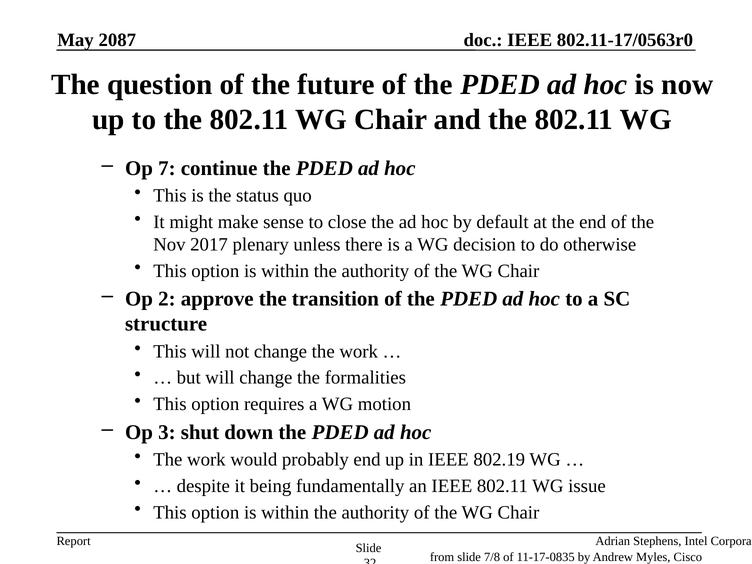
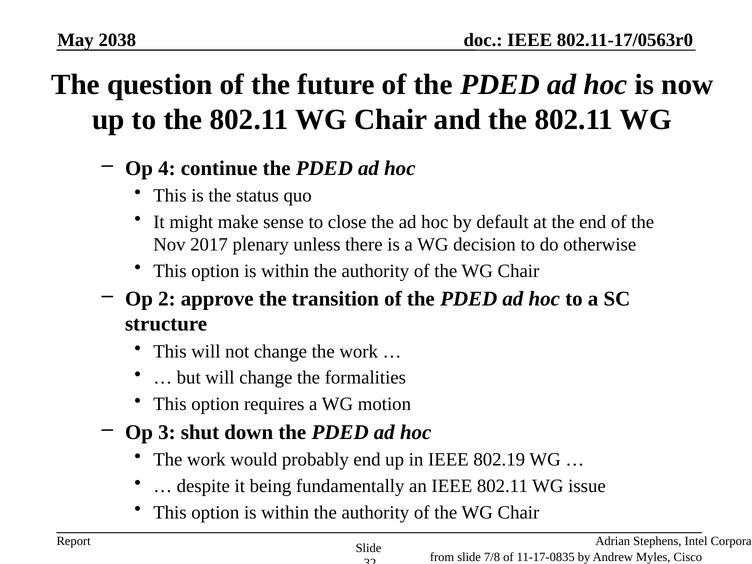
2087: 2087 -> 2038
7: 7 -> 4
